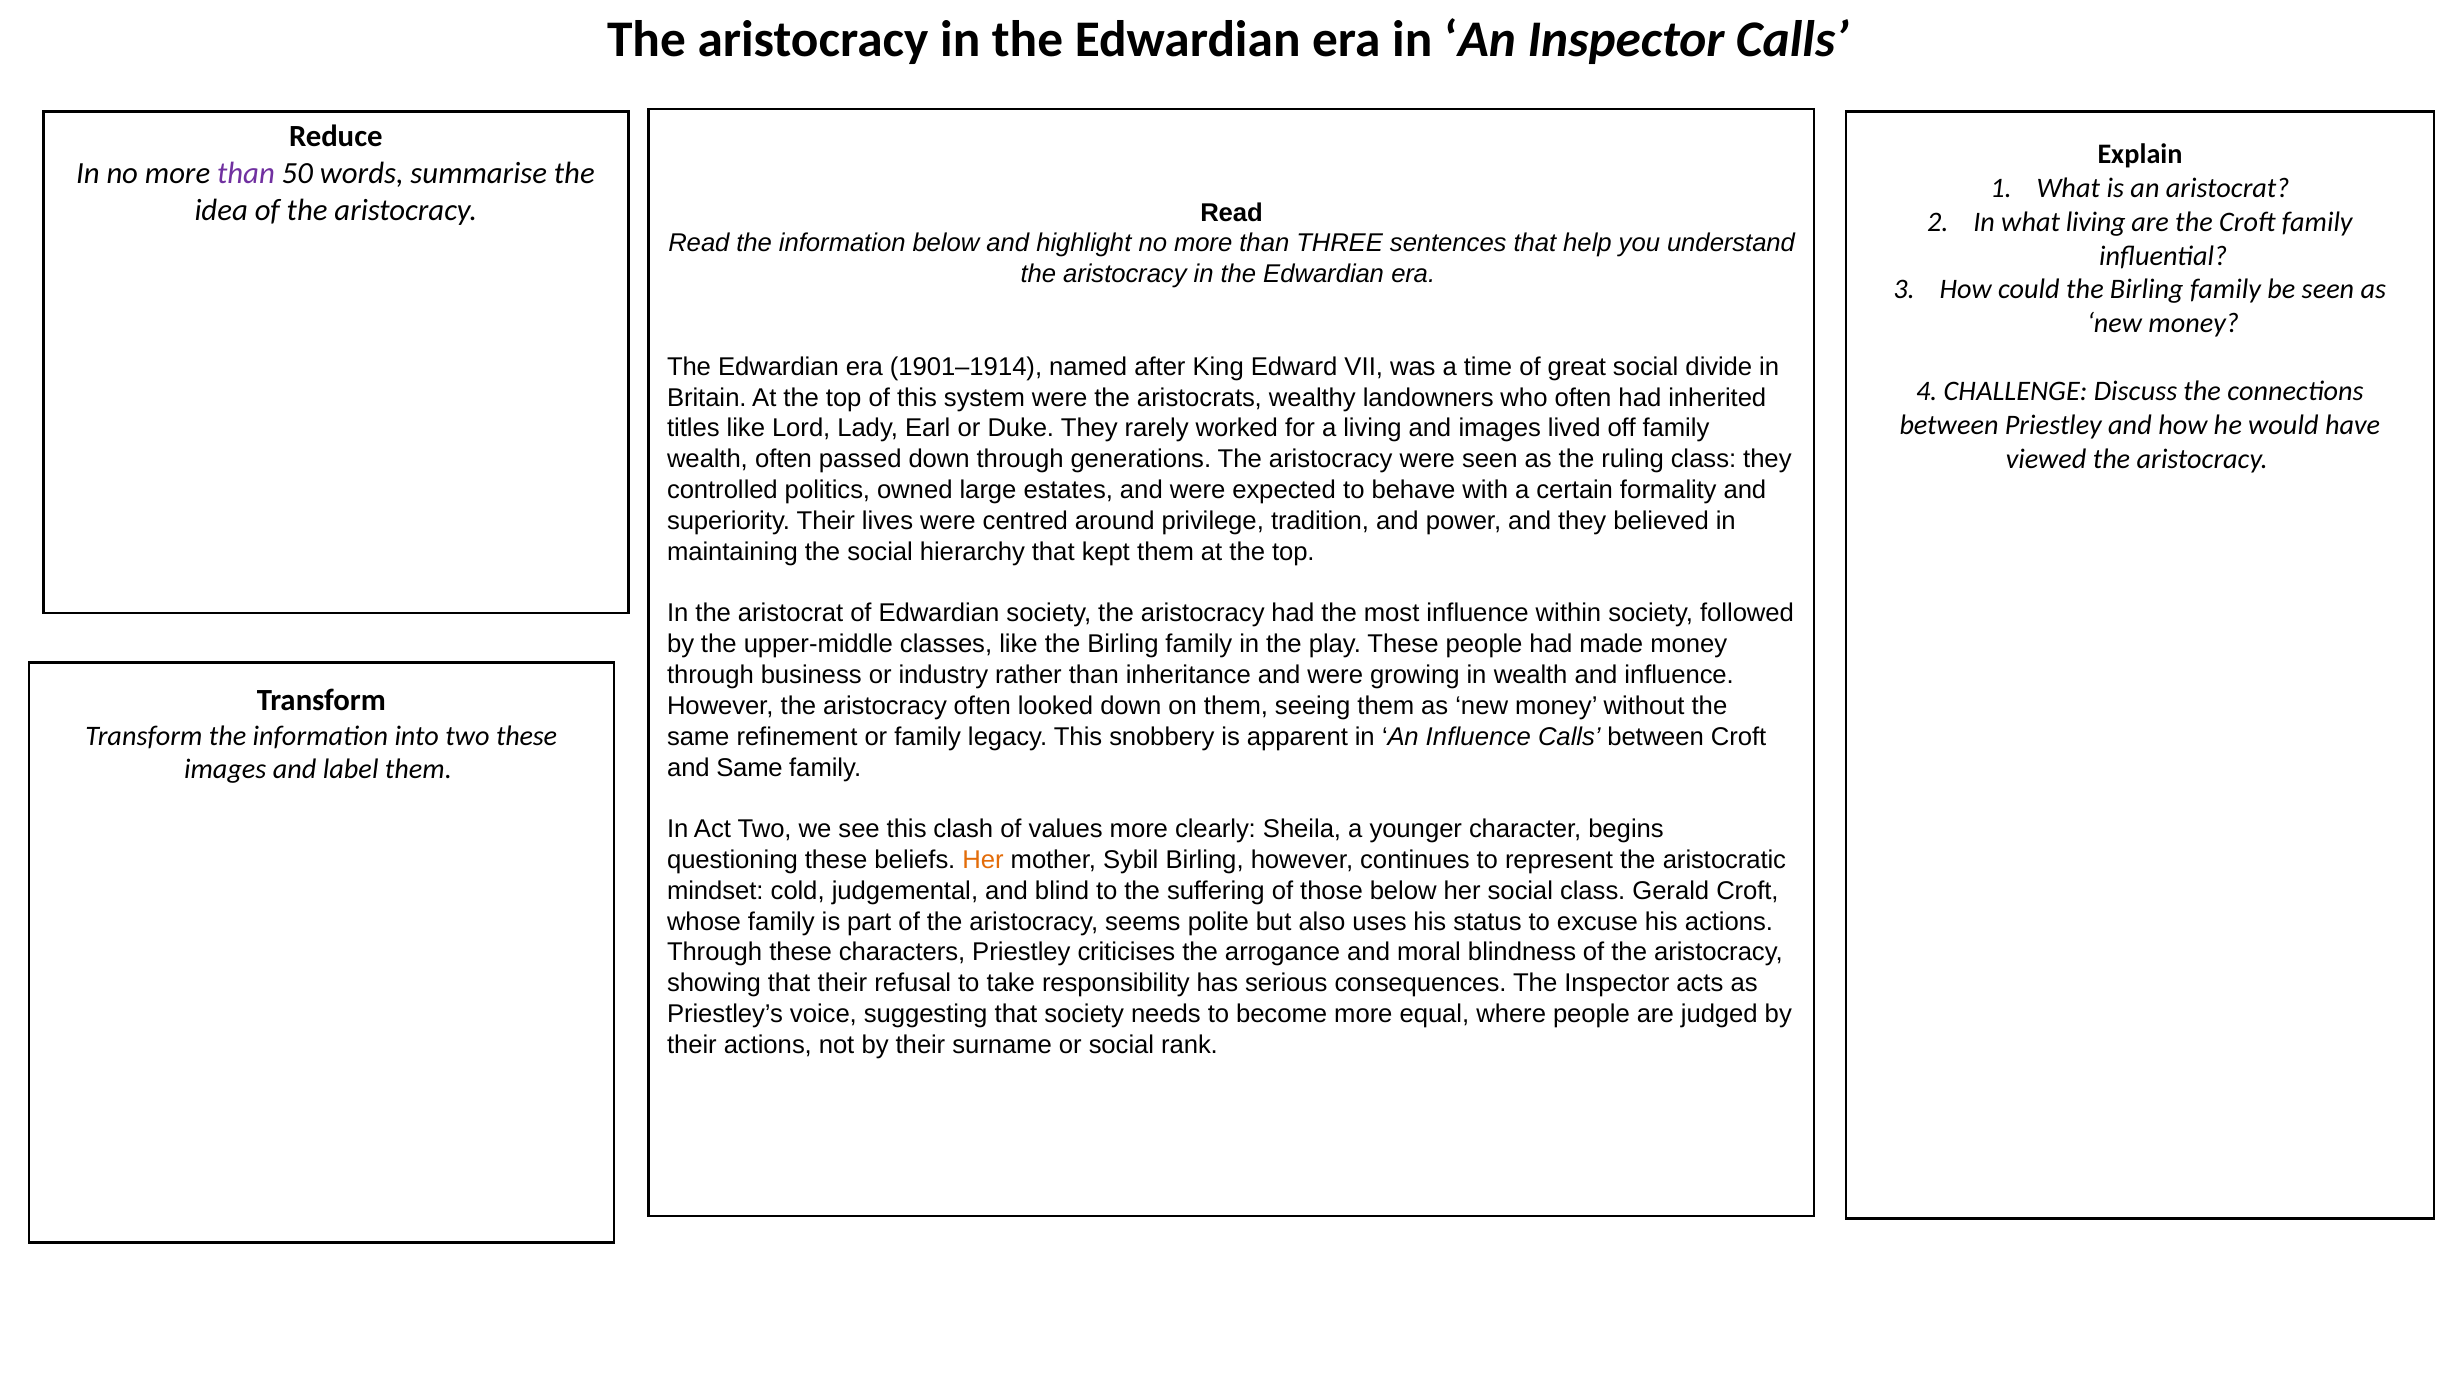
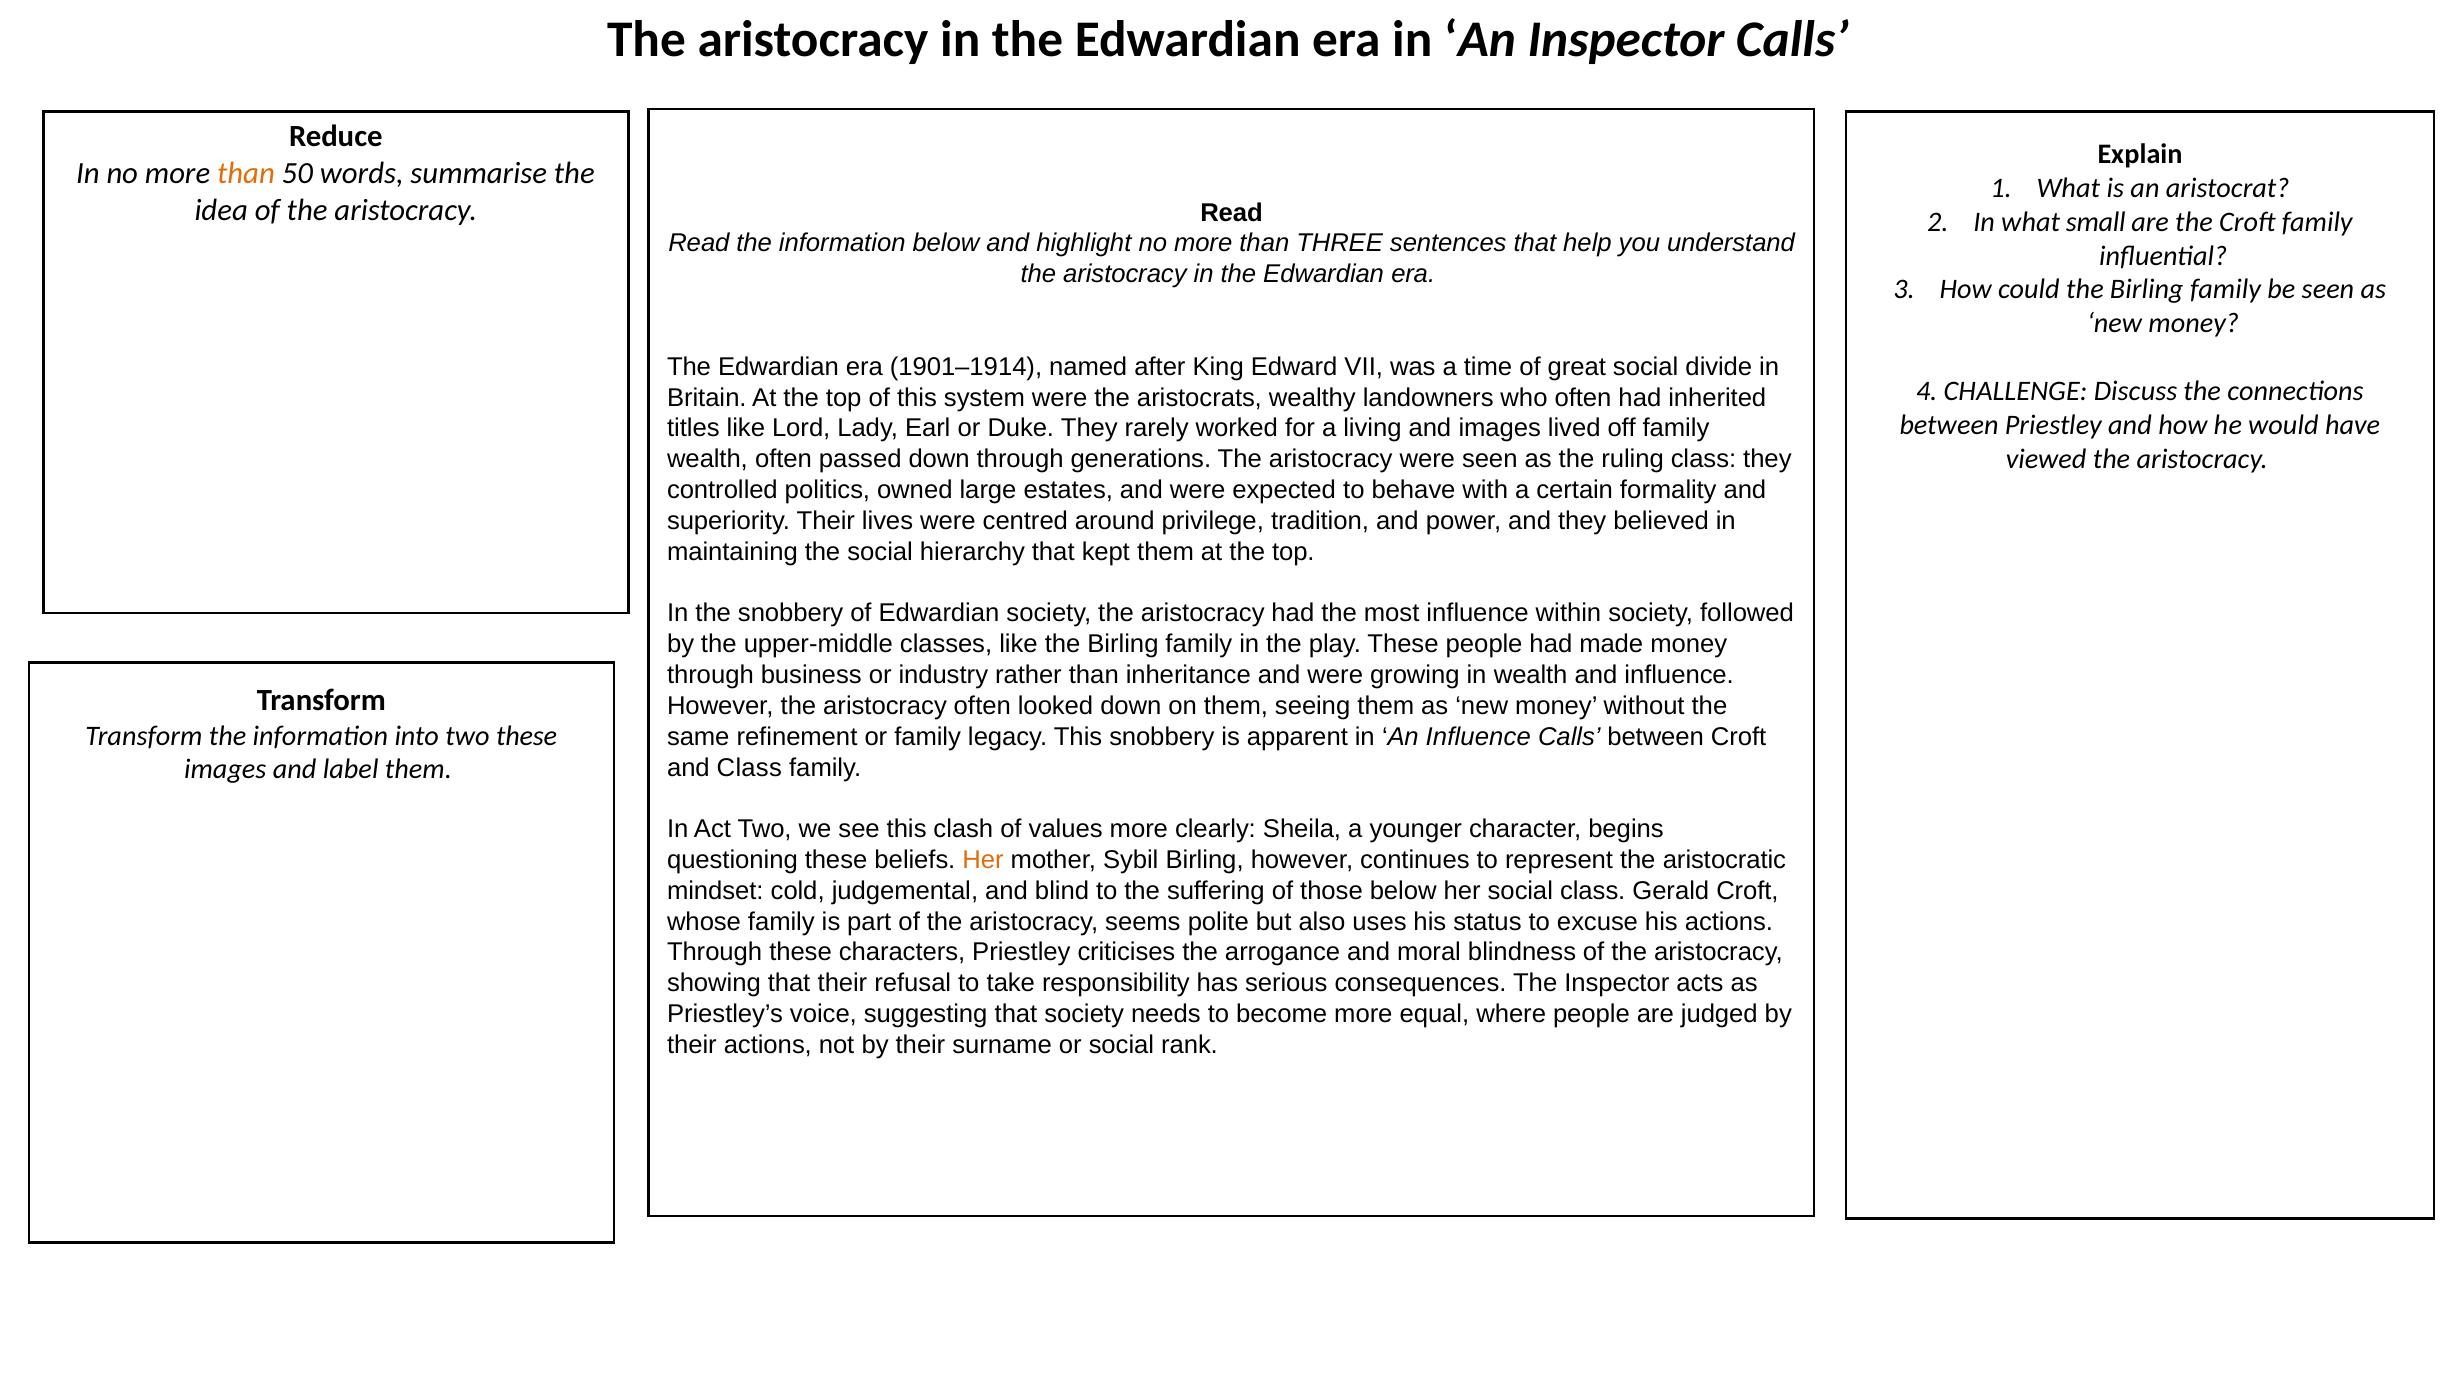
than at (246, 174) colour: purple -> orange
what living: living -> small
the aristocrat: aristocrat -> snobbery
and Same: Same -> Class
